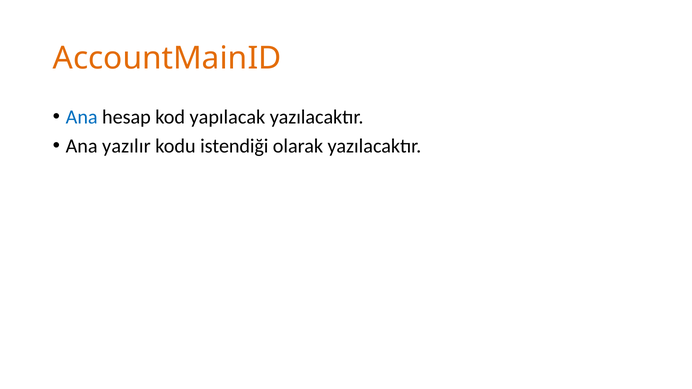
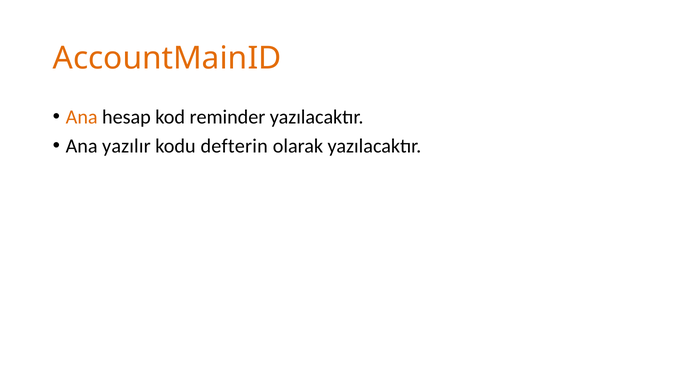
Ana at (82, 117) colour: blue -> orange
yapılacak: yapılacak -> reminder
istendiği: istendiği -> defterin
